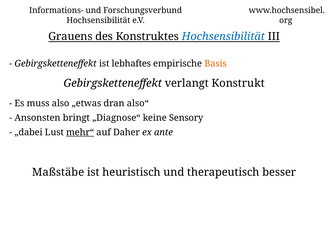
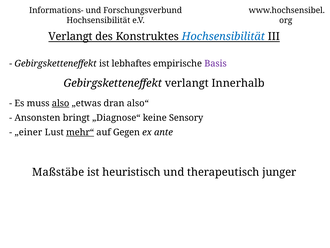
Grauens at (70, 37): Grauens -> Verlangt
Basis colour: orange -> purple
Konstrukt: Konstrukt -> Innerhalb
also underline: none -> present
„dabei: „dabei -> „einer
Daher: Daher -> Gegen
besser: besser -> junger
